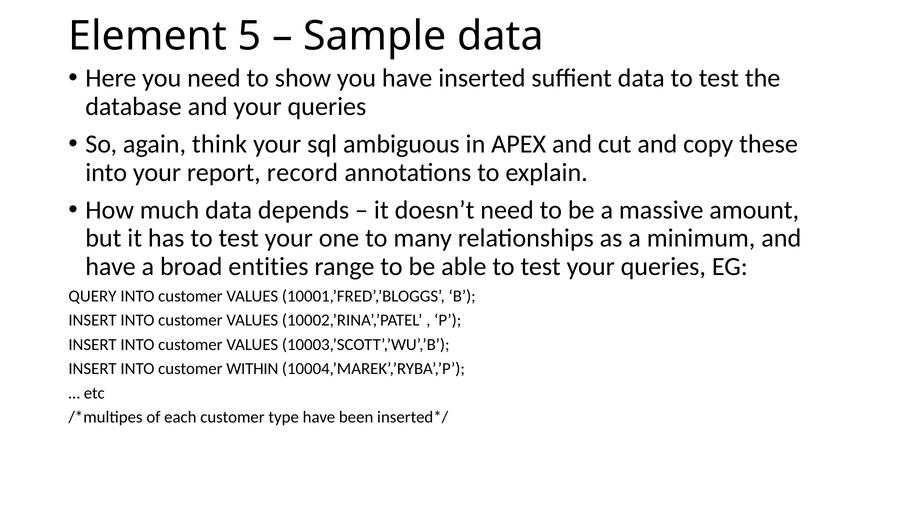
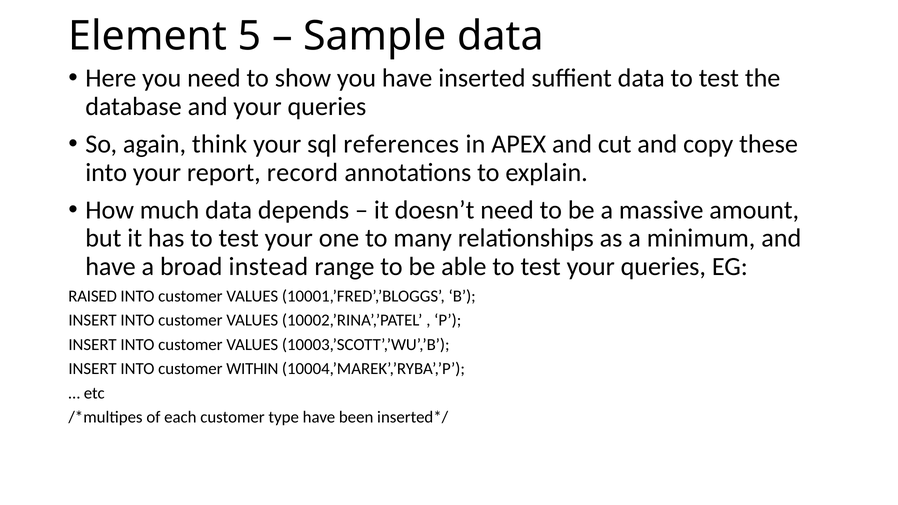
ambiguous: ambiguous -> references
entities: entities -> instead
QUERY: QUERY -> RAISED
